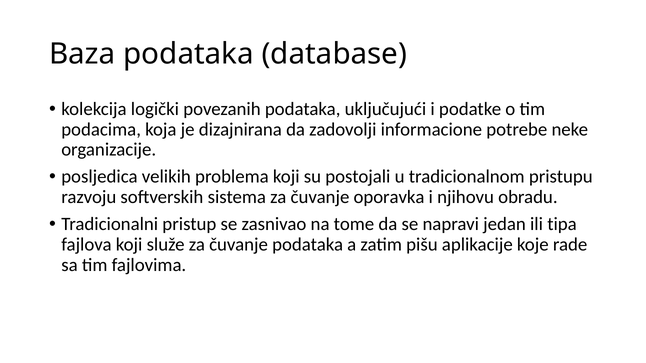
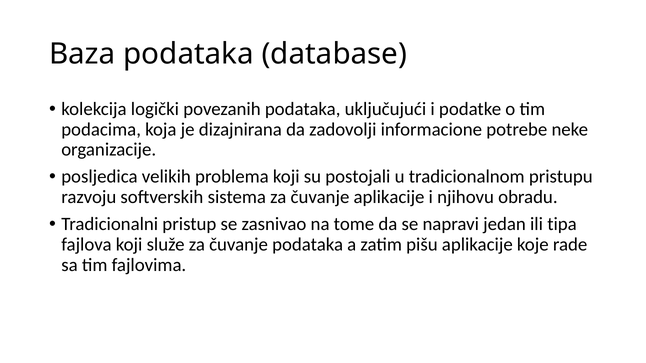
čuvanje oporavka: oporavka -> aplikacije
